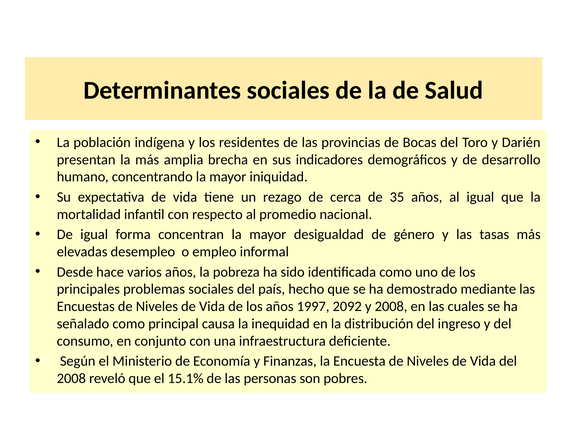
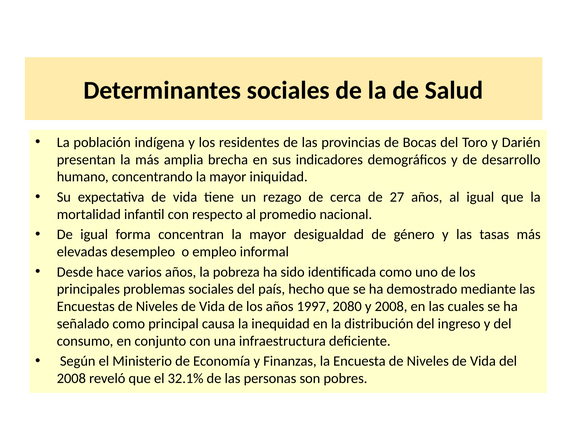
35: 35 -> 27
2092: 2092 -> 2080
15.1%: 15.1% -> 32.1%
